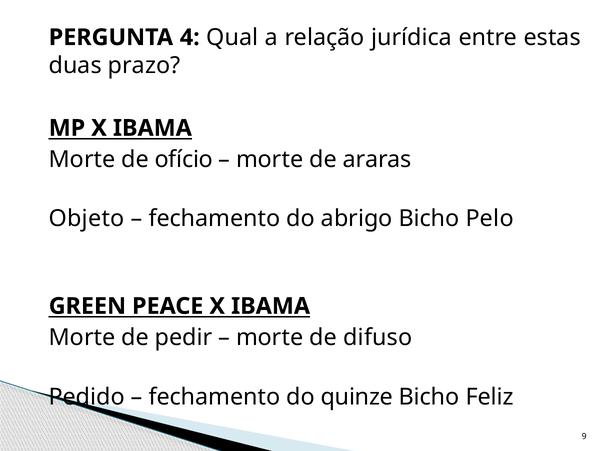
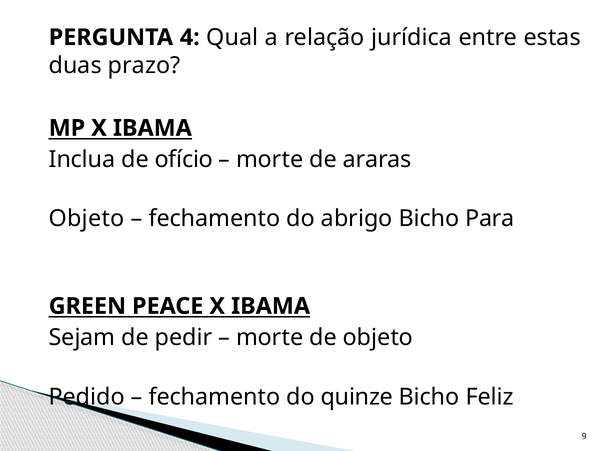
Morte at (82, 159): Morte -> Inclua
Pelo: Pelo -> Para
Morte at (82, 337): Morte -> Sejam
de difuso: difuso -> objeto
